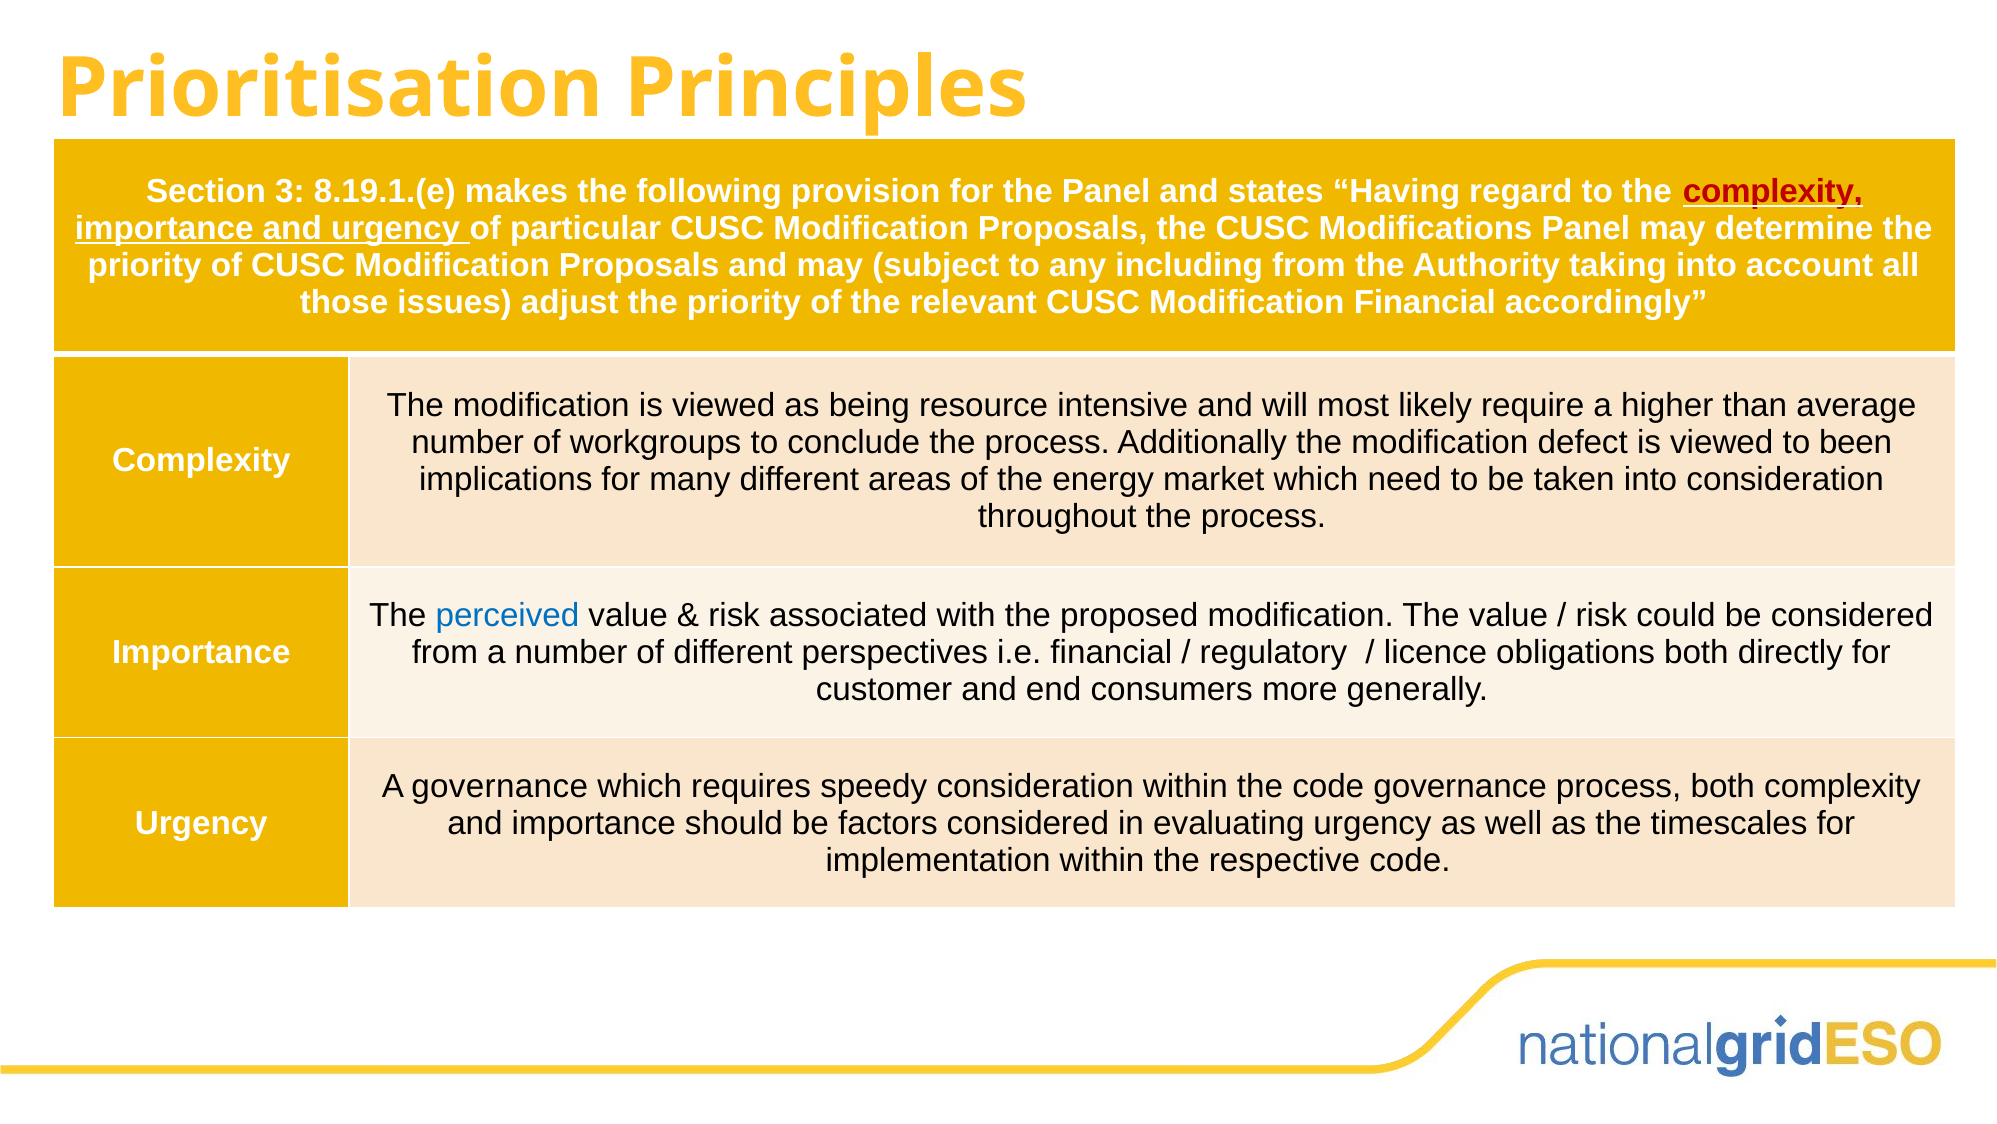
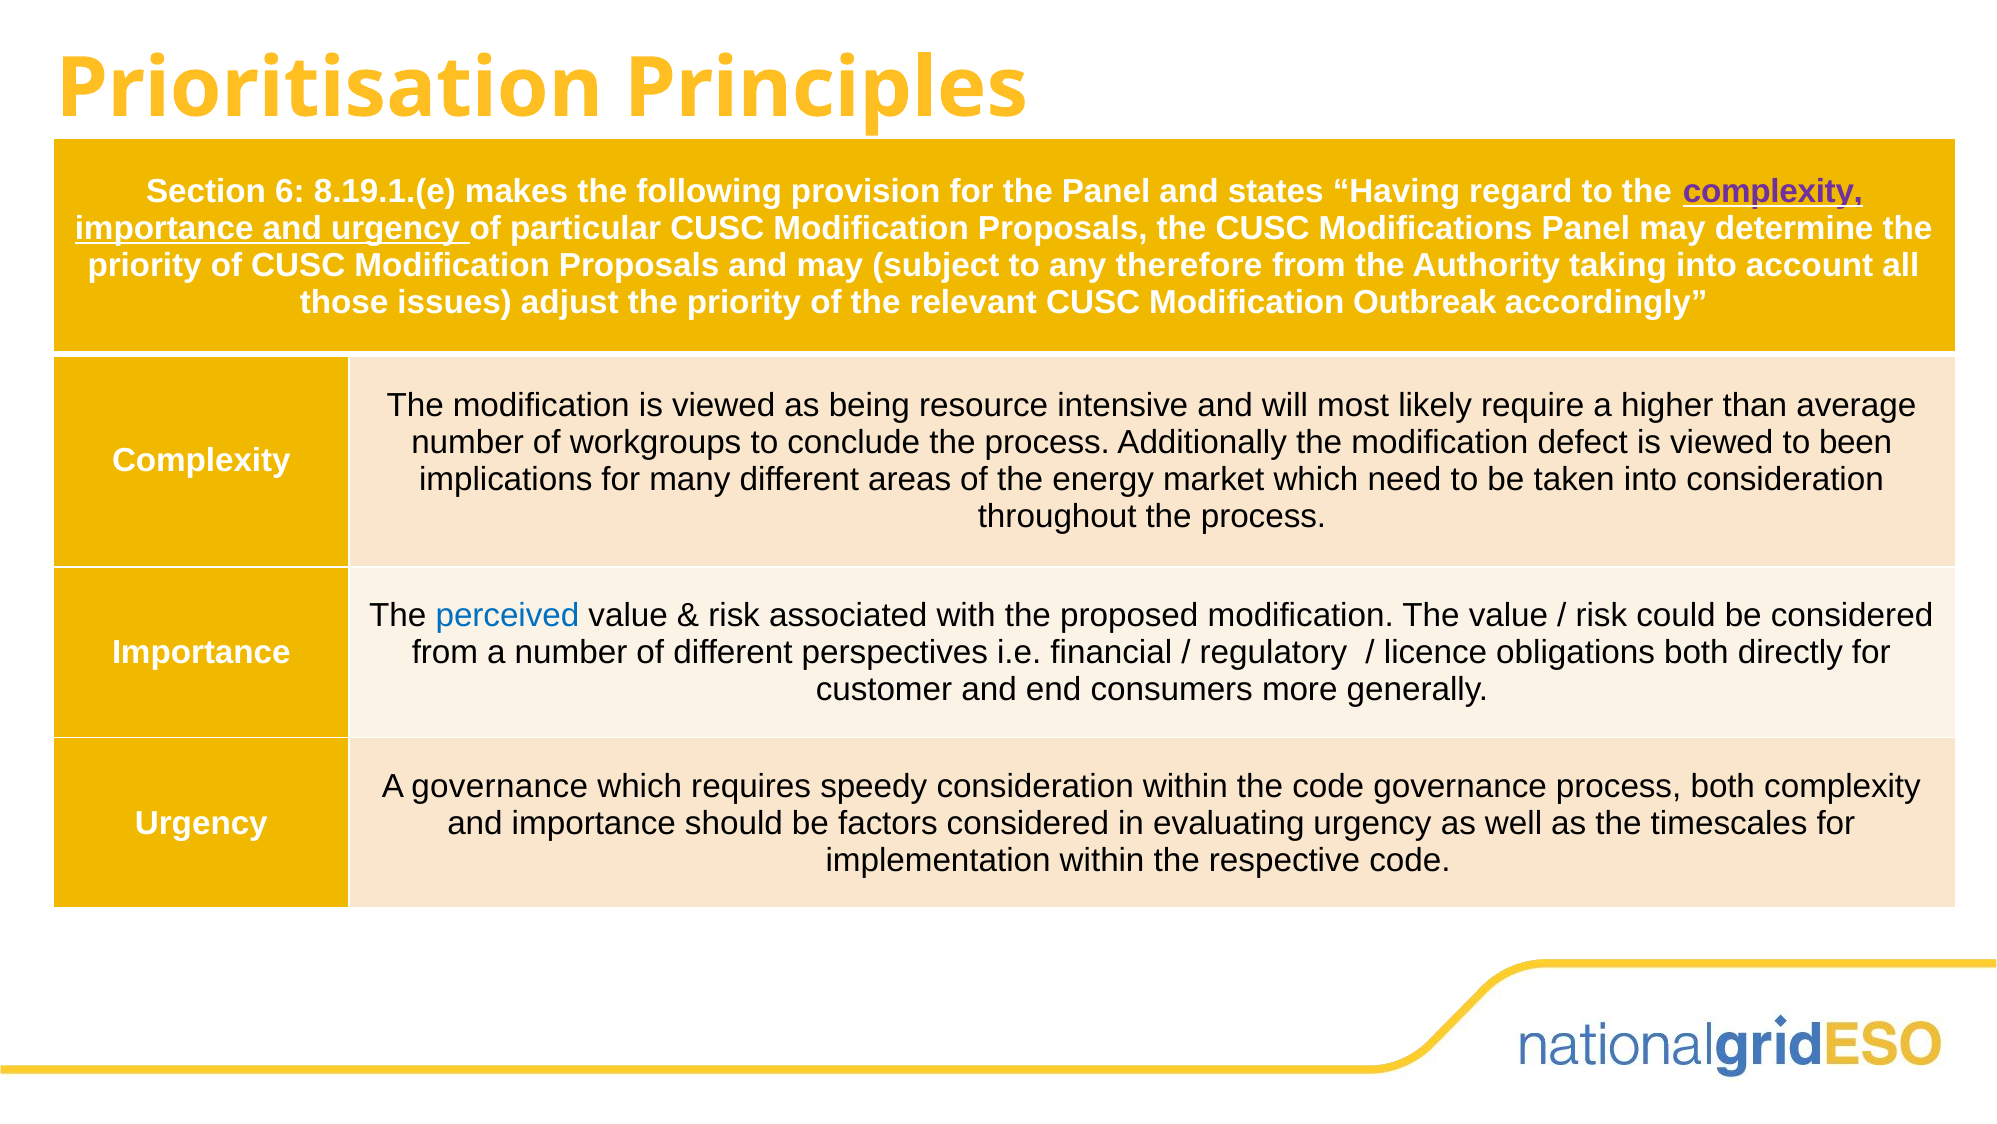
3: 3 -> 6
complexity at (1773, 191) colour: red -> purple
including: including -> therefore
Modification Financial: Financial -> Outbreak
